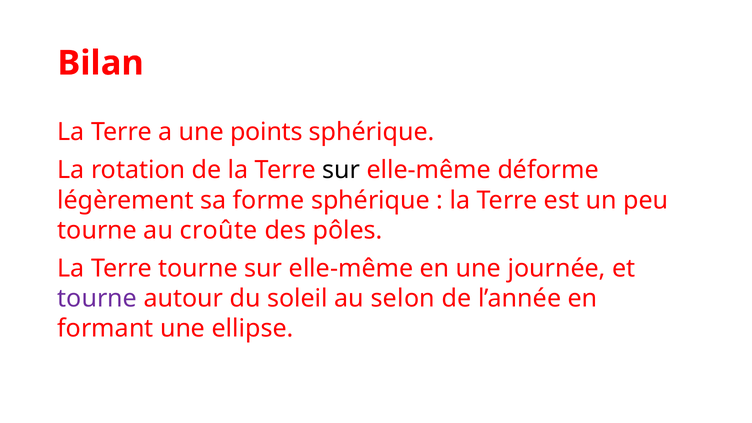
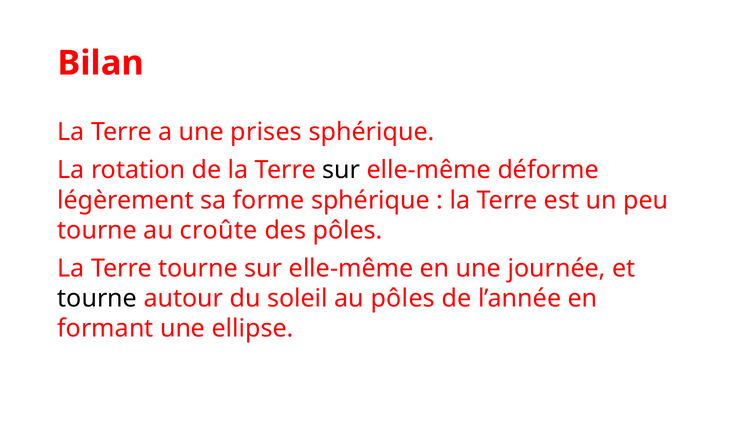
points: points -> prises
tourne at (97, 298) colour: purple -> black
au selon: selon -> pôles
